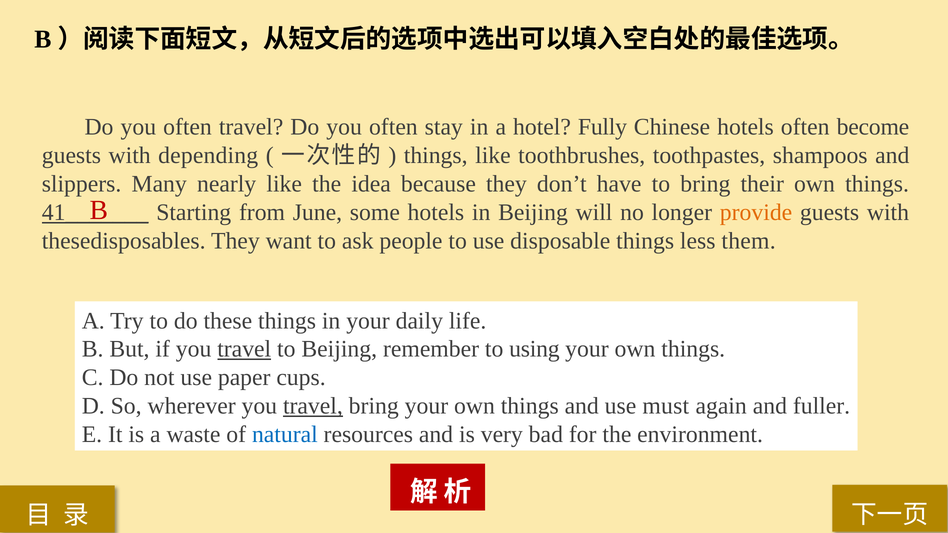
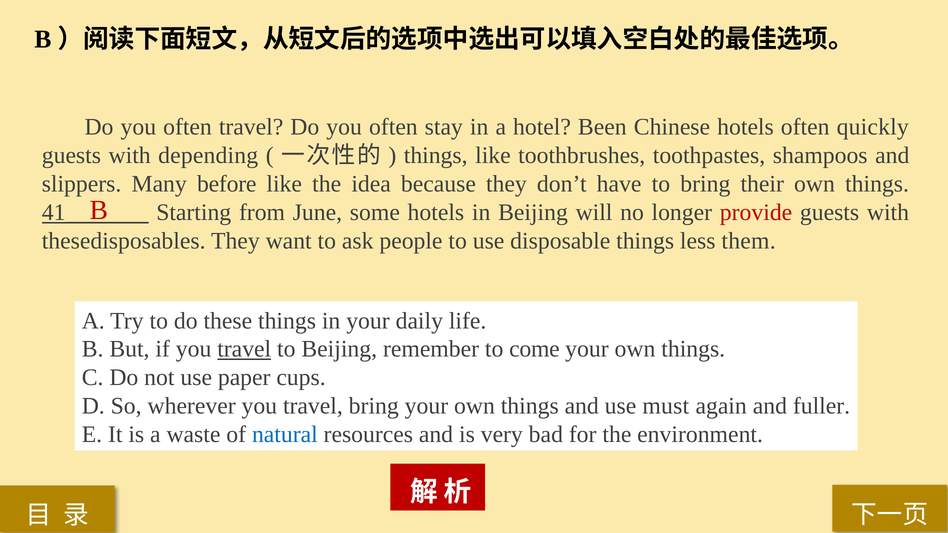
Fully: Fully -> Been
become: become -> quickly
nearly: nearly -> before
provide colour: orange -> red
using: using -> come
travel at (313, 406) underline: present -> none
